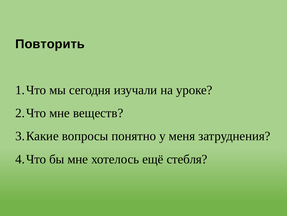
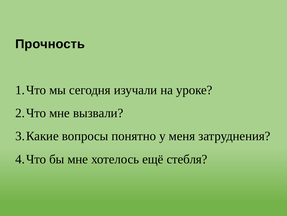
Повторить: Повторить -> Прочность
веществ: веществ -> вызвали
